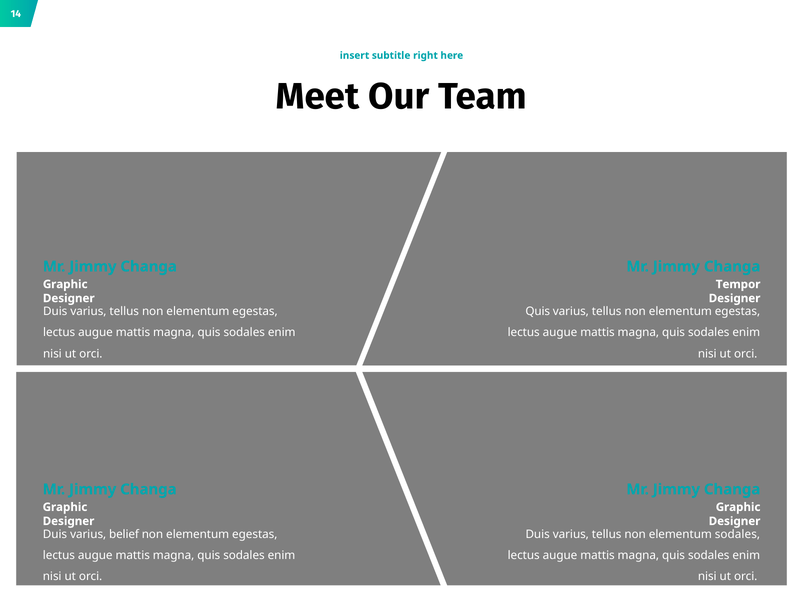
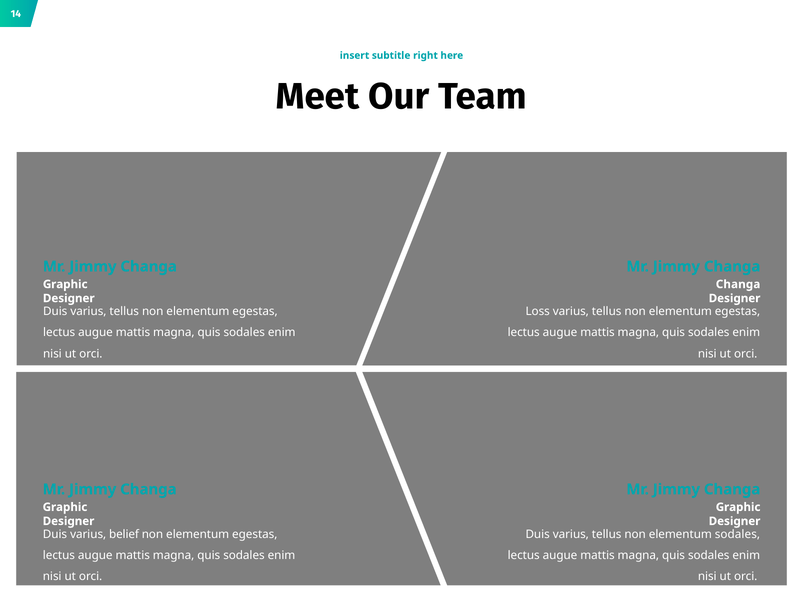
Tempor at (738, 284): Tempor -> Changa
Quis at (538, 312): Quis -> Loss
